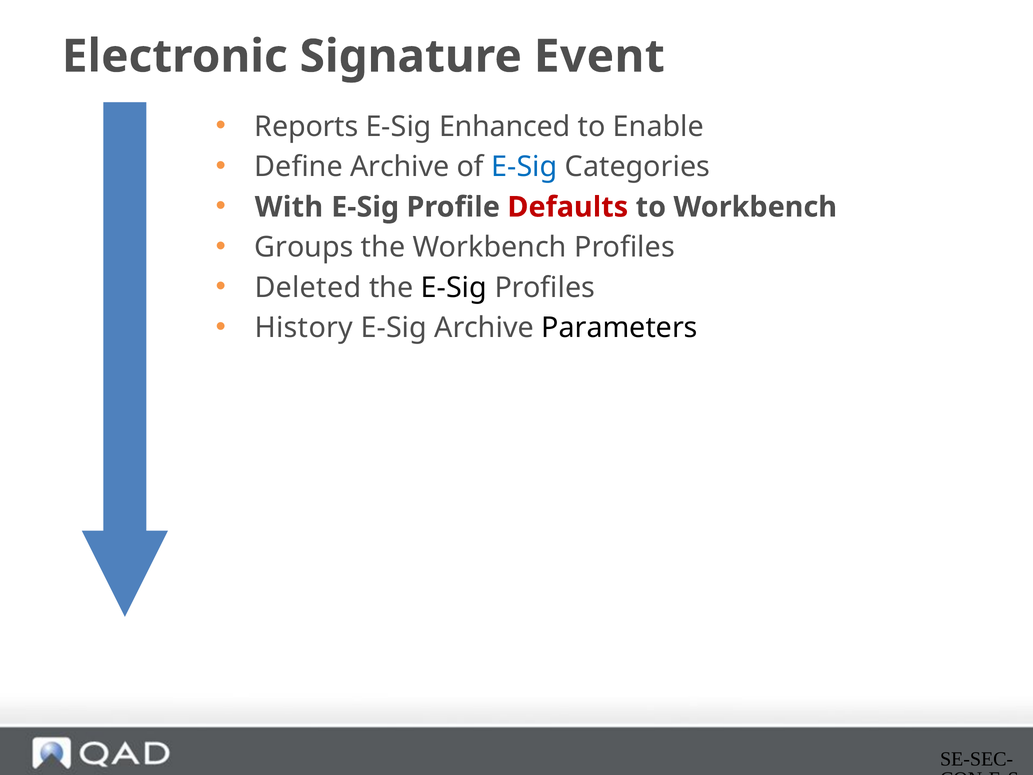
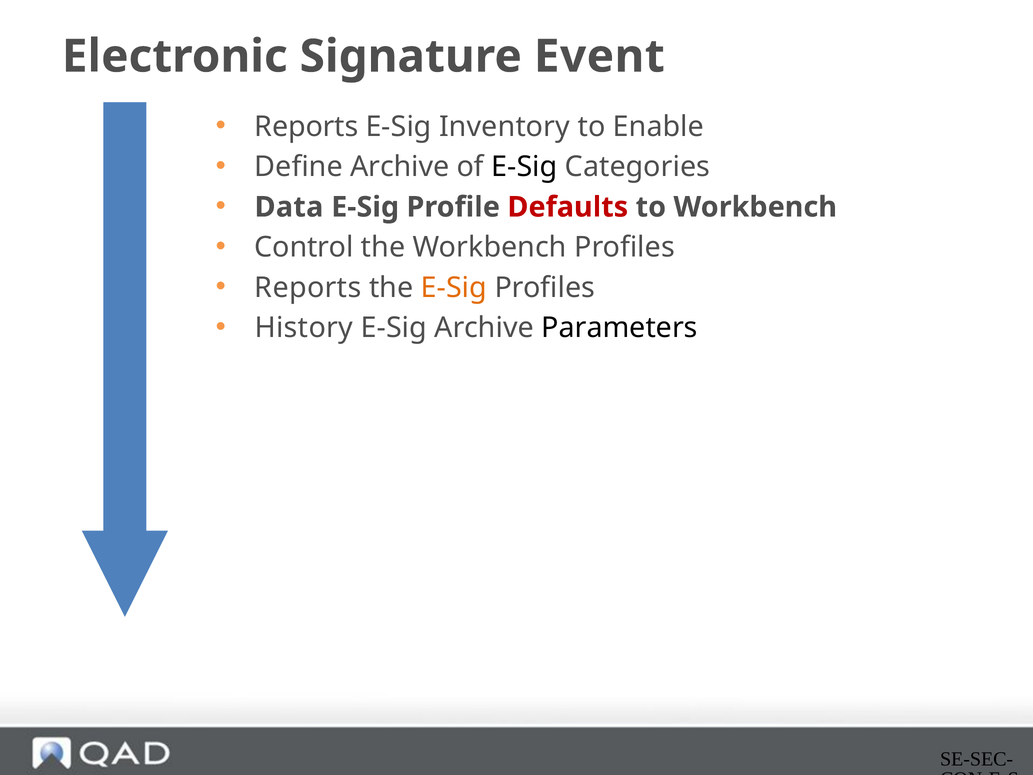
Enhanced: Enhanced -> Inventory
E-Sig at (524, 167) colour: blue -> black
With: With -> Data
Groups: Groups -> Control
Deleted at (308, 287): Deleted -> Reports
E-Sig at (454, 287) colour: black -> orange
